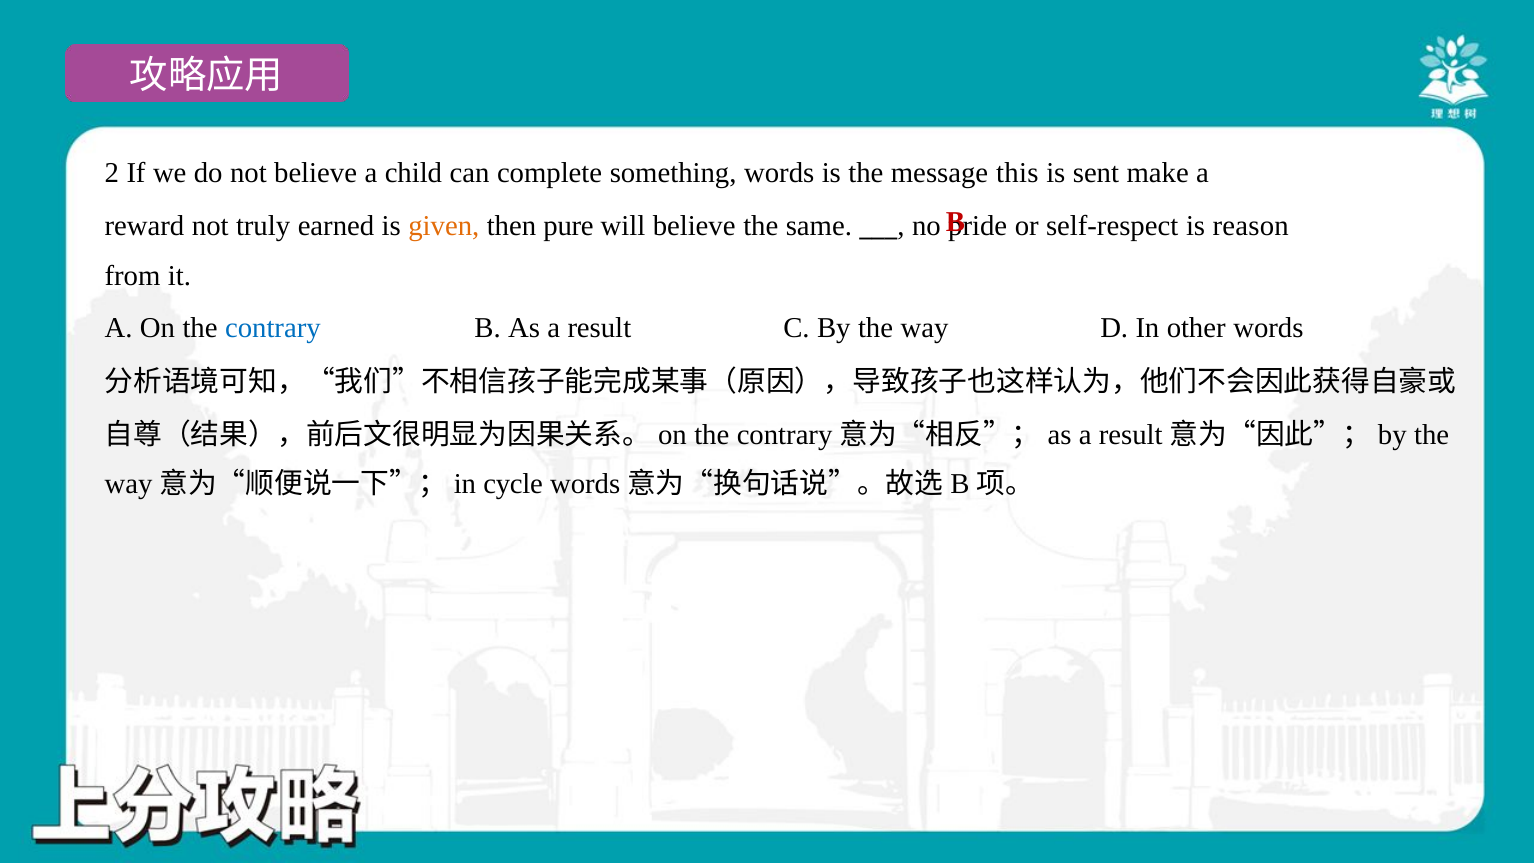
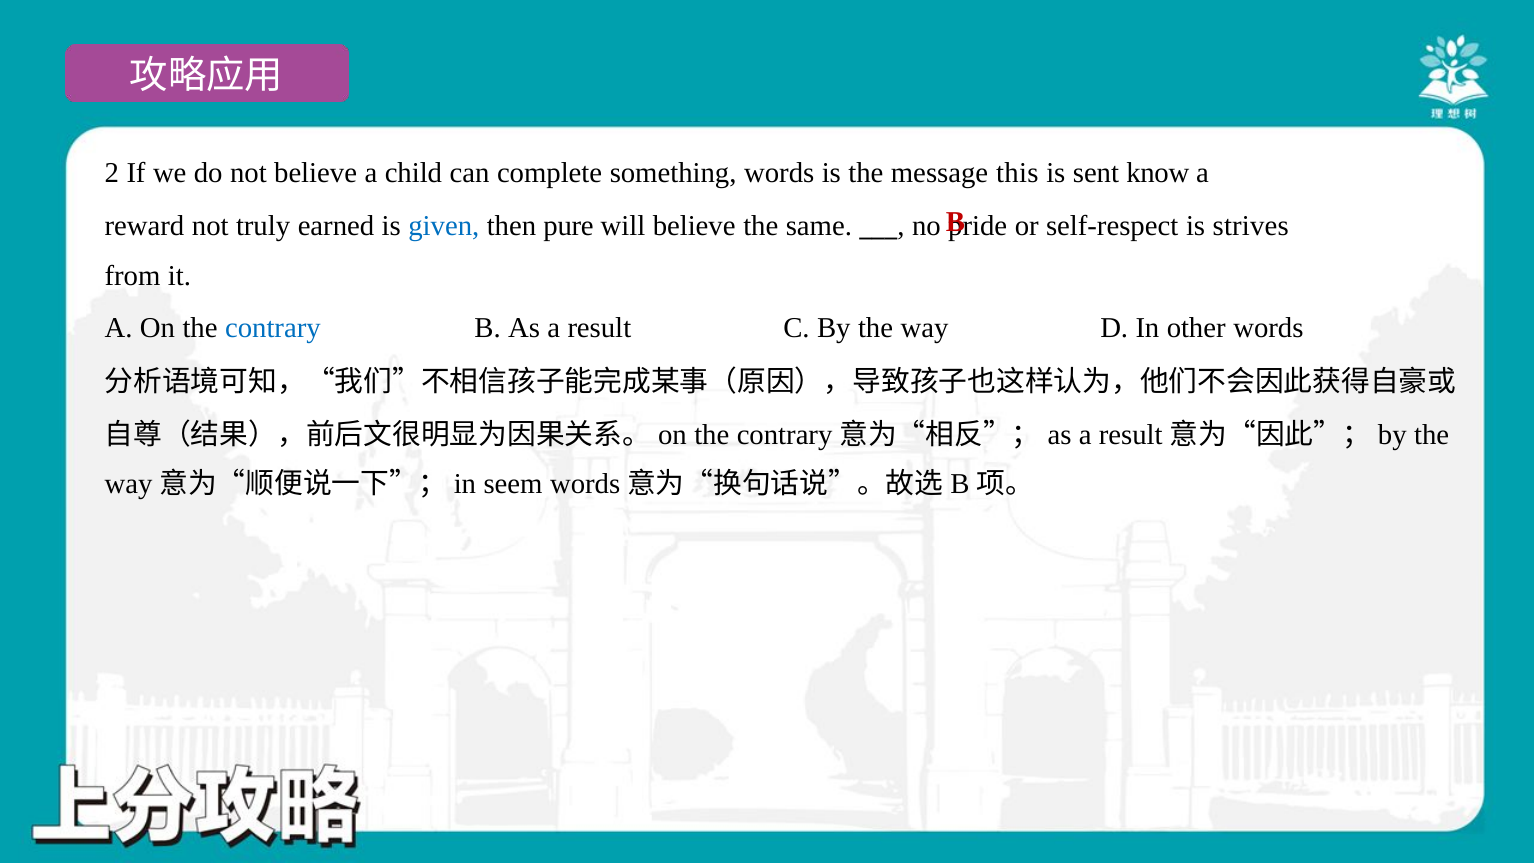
make: make -> know
given colour: orange -> blue
reason: reason -> strives
cycle: cycle -> seem
